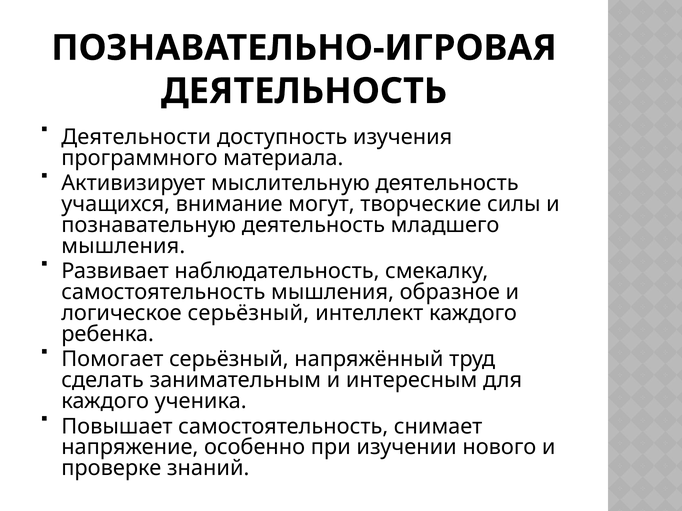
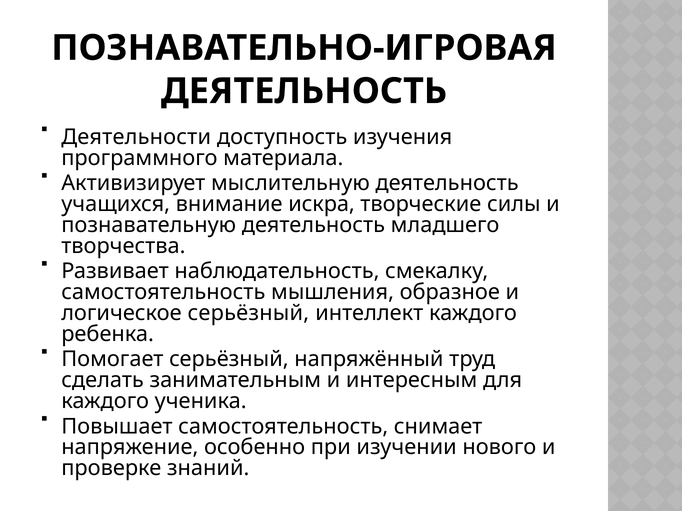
могут: могут -> искра
мышления at (123, 246): мышления -> творчества
